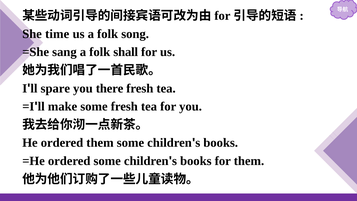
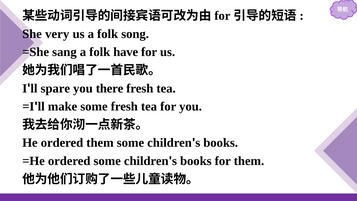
time: time -> very
shall: shall -> have
